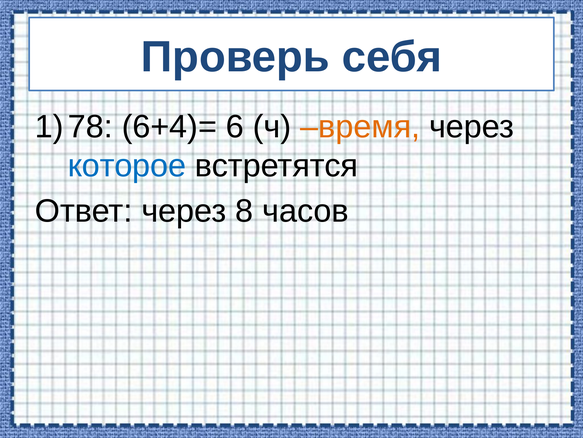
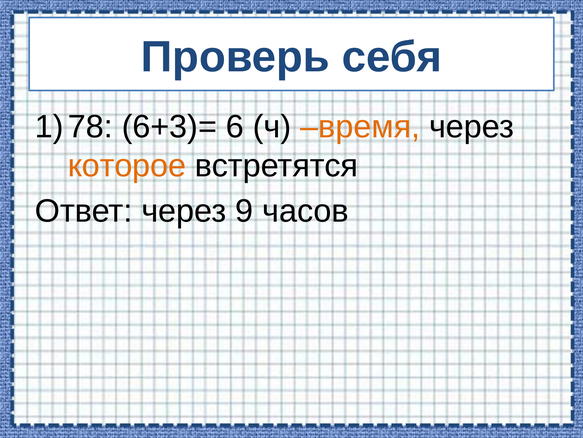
6+4)=: 6+4)= -> 6+3)=
которое colour: blue -> orange
8: 8 -> 9
